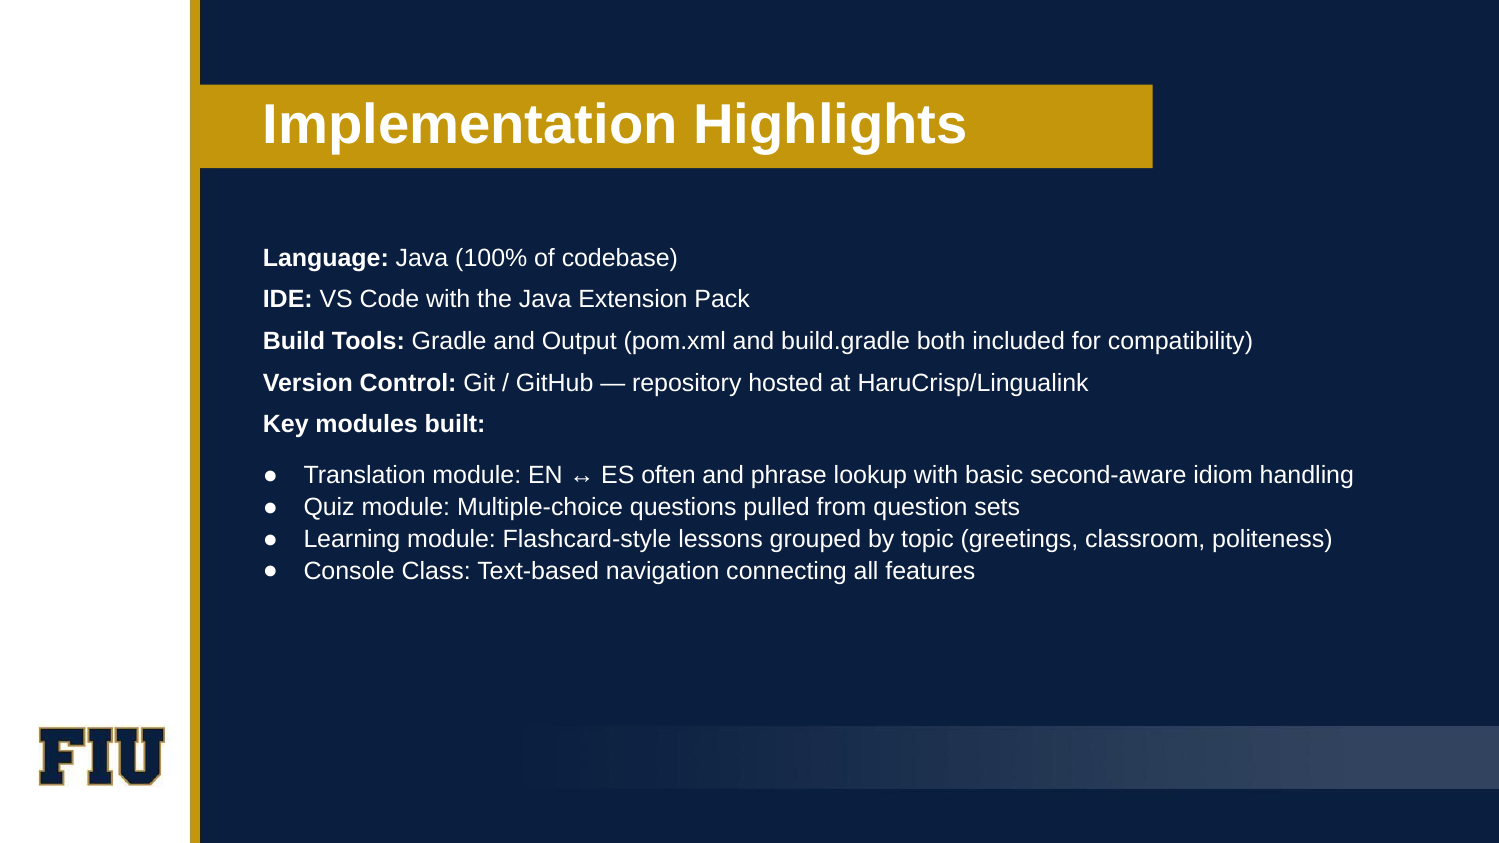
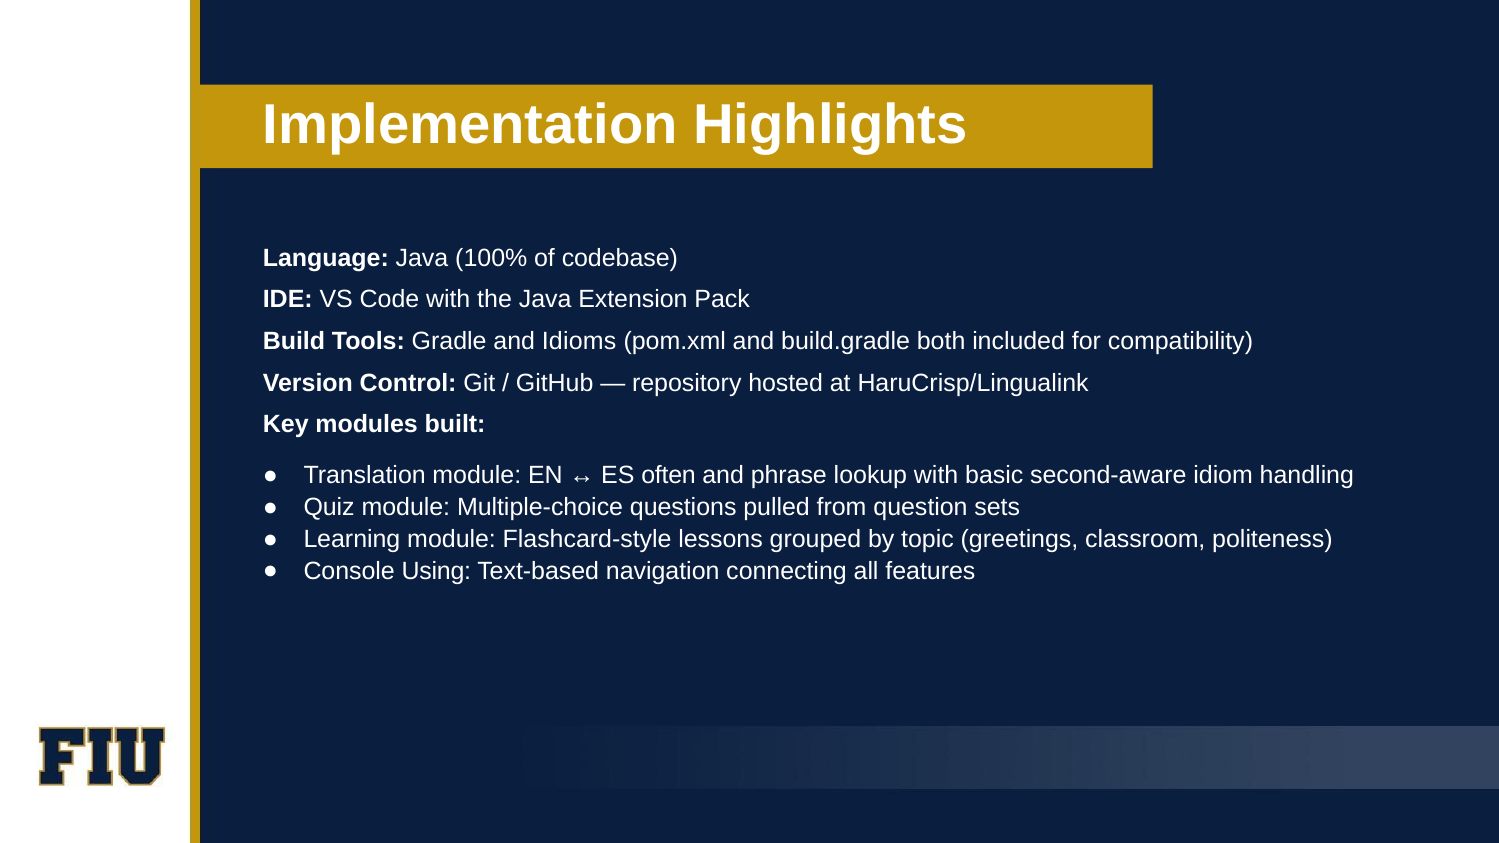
Output: Output -> Idioms
Class: Class -> Using
